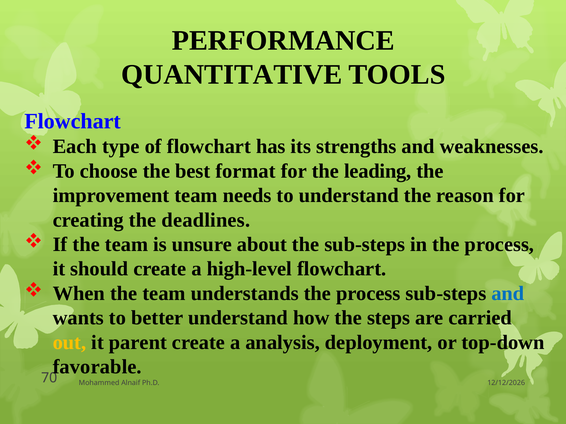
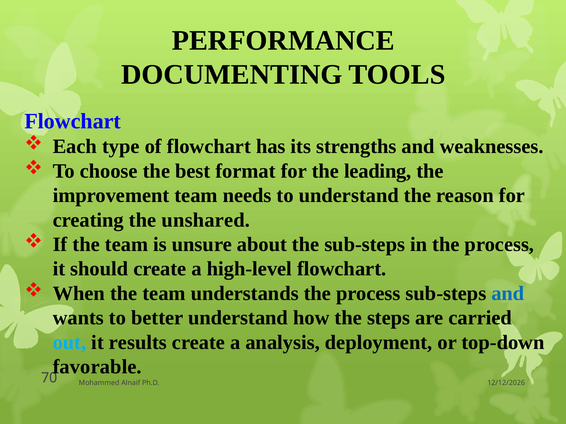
QUANTITATIVE: QUANTITATIVE -> DOCUMENTING
deadlines: deadlines -> unshared
out colour: yellow -> light blue
parent: parent -> results
